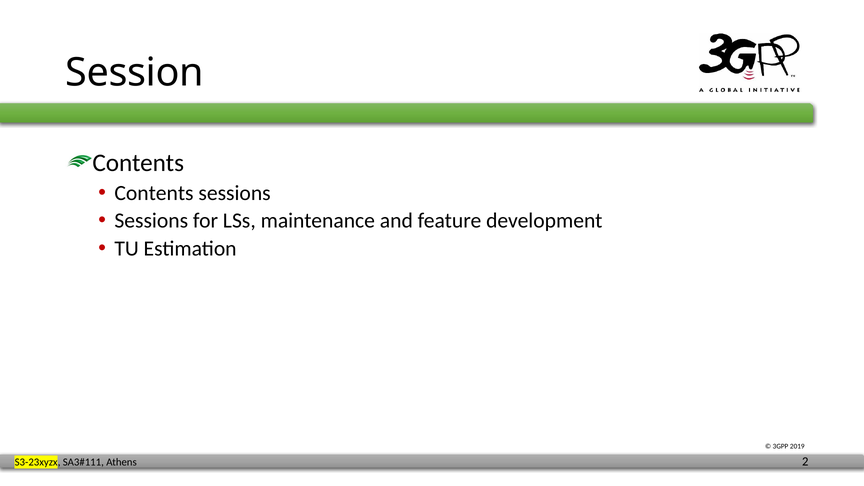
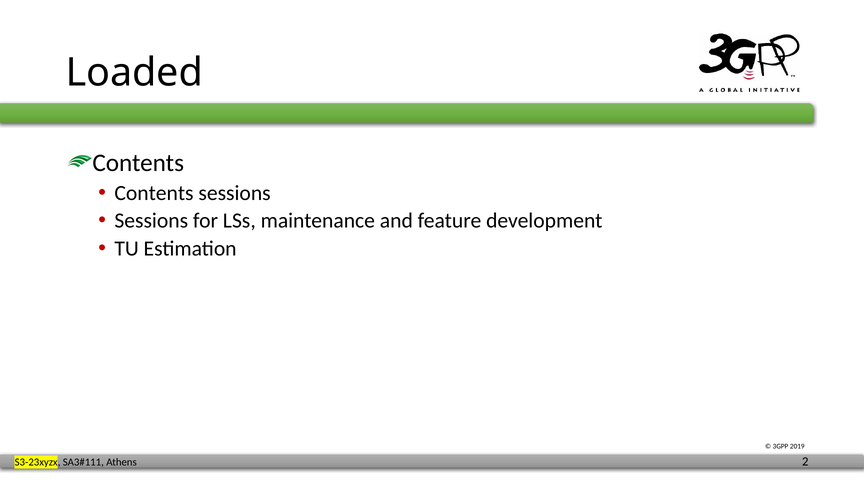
Session: Session -> Loaded
